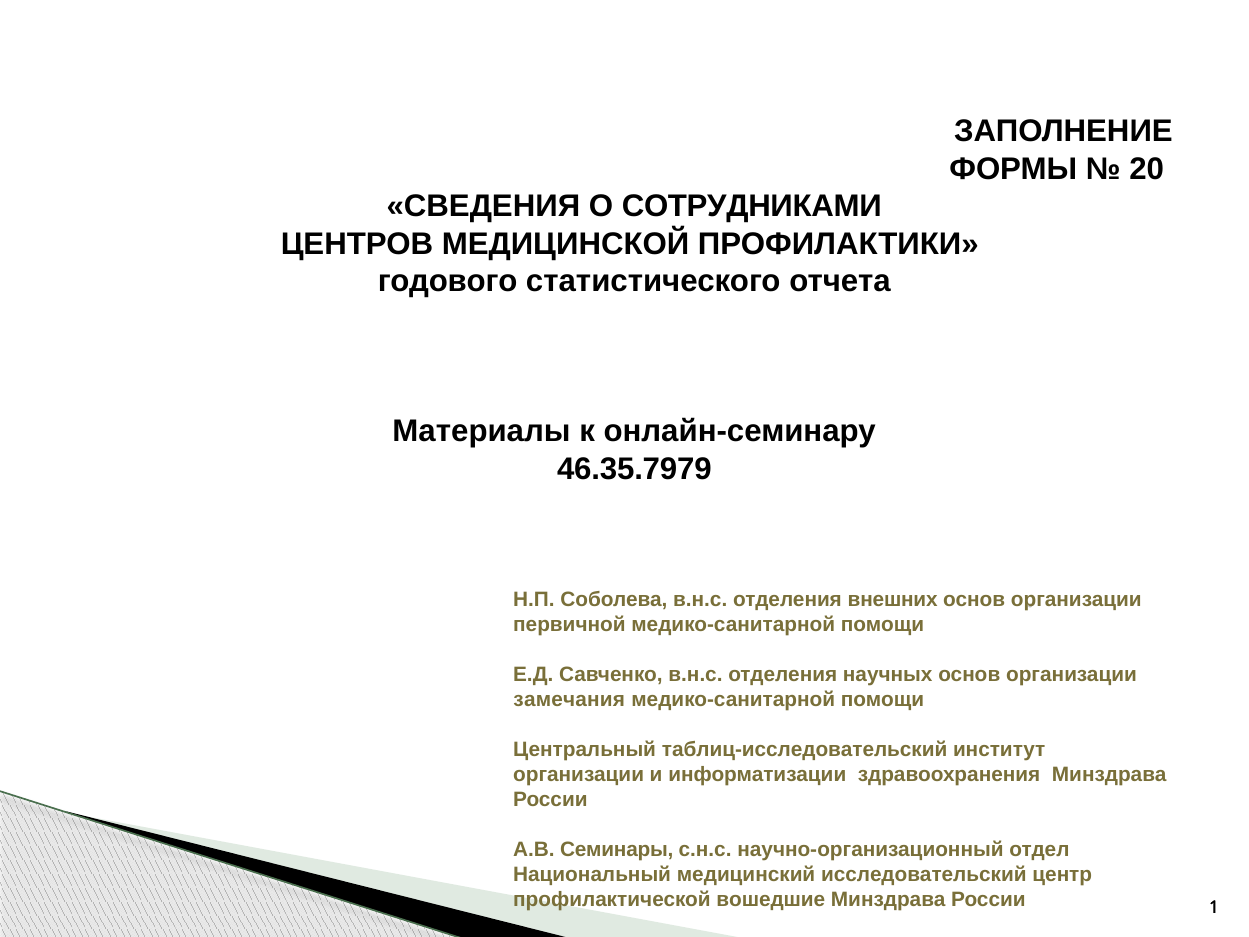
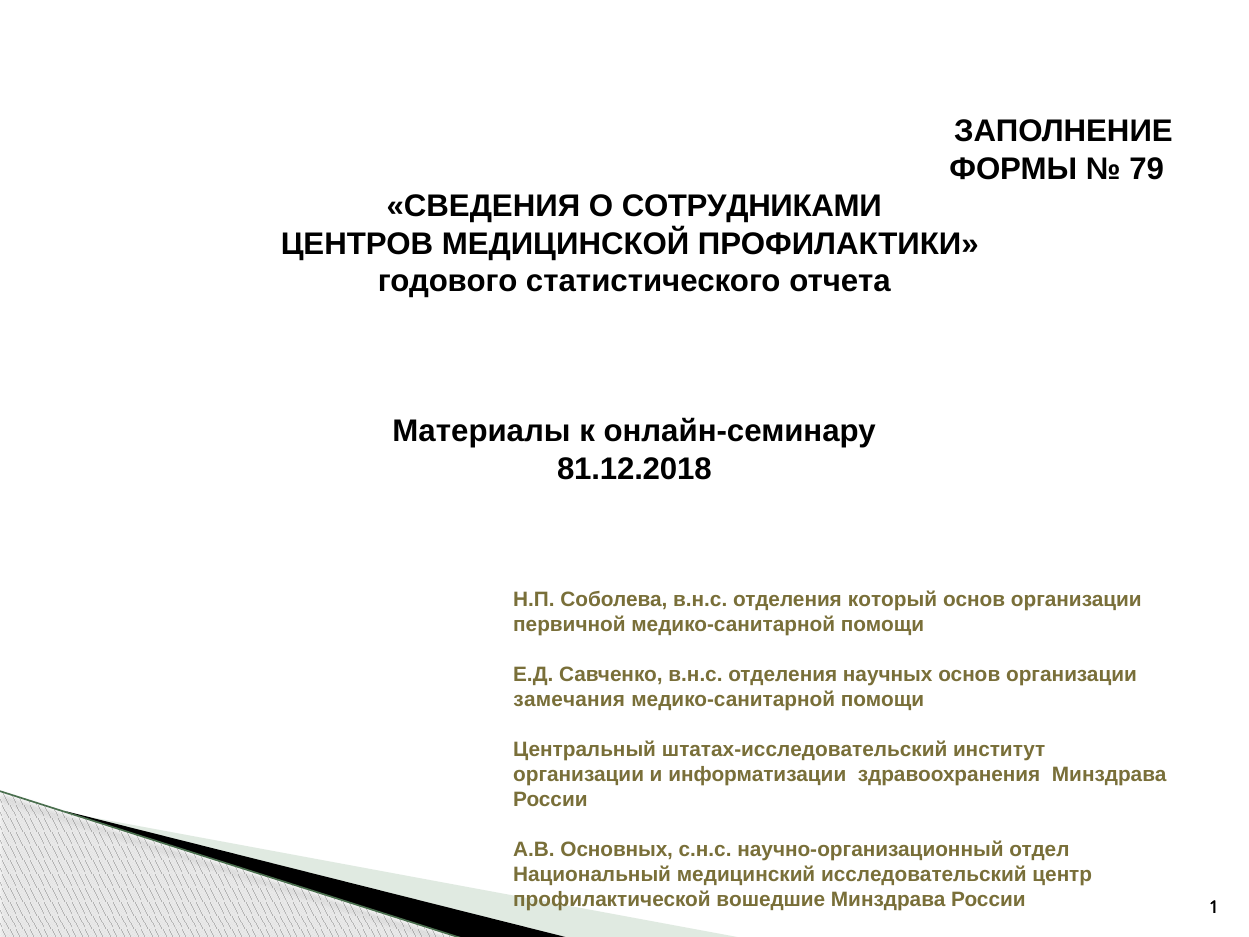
20: 20 -> 79
46.35.7979: 46.35.7979 -> 81.12.2018
внешних: внешних -> который
таблиц-исследовательский: таблиц-исследовательский -> штатах-исследовательский
Семинары: Семинары -> Основных
